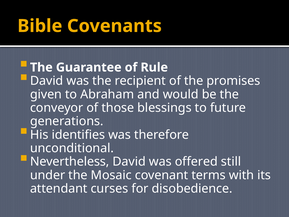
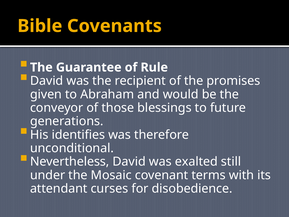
offered: offered -> exalted
